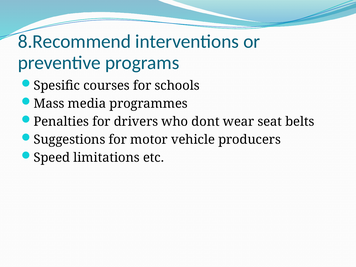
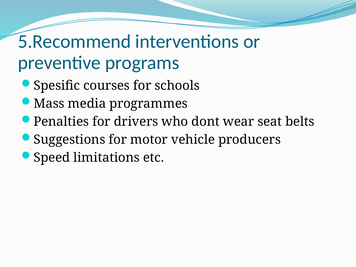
8.Recommend: 8.Recommend -> 5.Recommend
